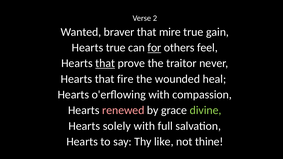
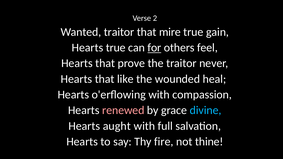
Wanted braver: braver -> traitor
that at (105, 63) underline: present -> none
fire: fire -> like
divine colour: light green -> light blue
solely: solely -> aught
like: like -> fire
